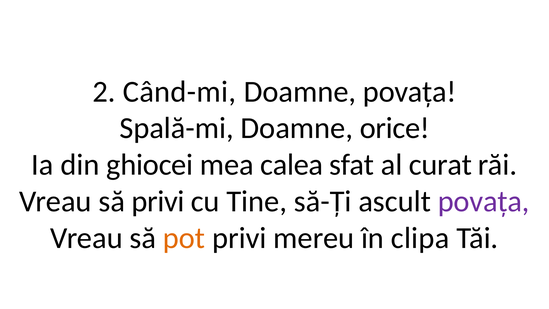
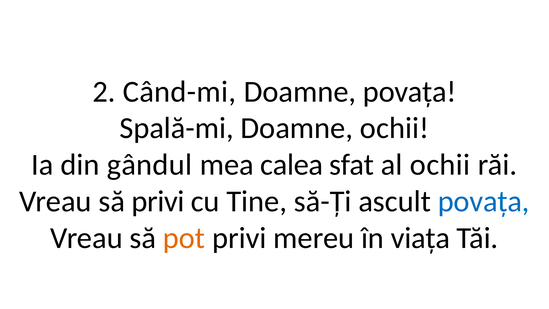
Doamne orice: orice -> ochii
ghiocei: ghiocei -> gândul
al curat: curat -> ochii
povața at (484, 201) colour: purple -> blue
clipa: clipa -> viața
